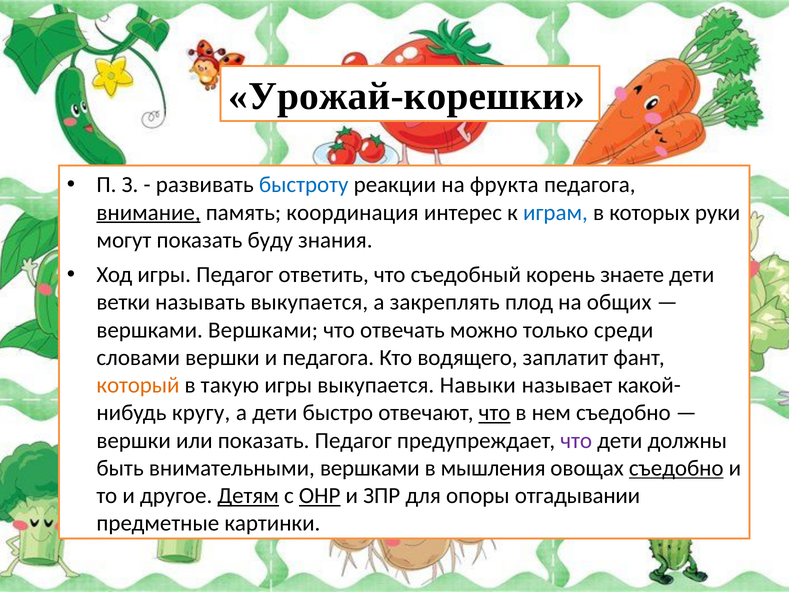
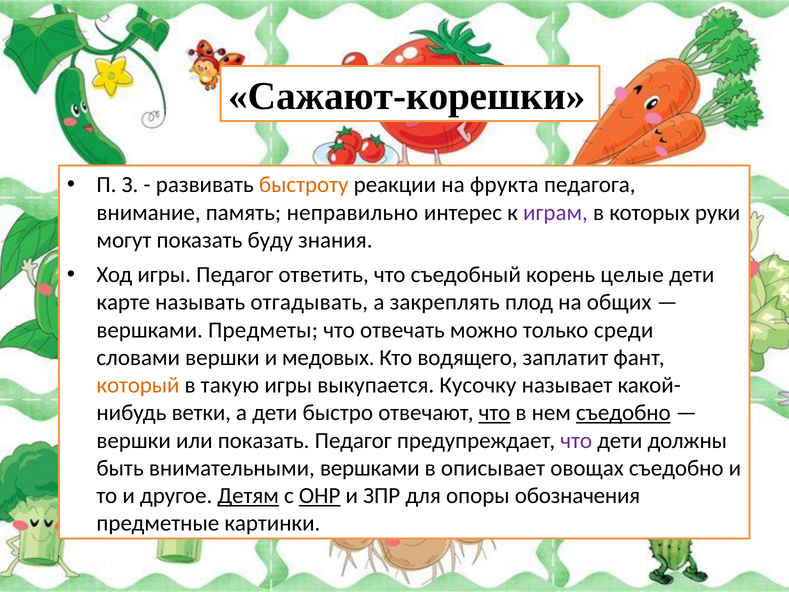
Урожай-корешки: Урожай-корешки -> Сажают-корешки
быстроту colour: blue -> orange
внимание underline: present -> none
координация: координация -> неправильно
играм colour: blue -> purple
знаете: знаете -> целые
ветки: ветки -> карте
называть выкупается: выкупается -> отгадывать
вершками Вершками: Вершками -> Предметы
и педагога: педагога -> медовых
Навыки: Навыки -> Кусочку
кругу: кругу -> ветки
съедобно at (623, 413) underline: none -> present
мышления: мышления -> описывает
съедобно at (676, 468) underline: present -> none
отгадывании: отгадывании -> обозначения
